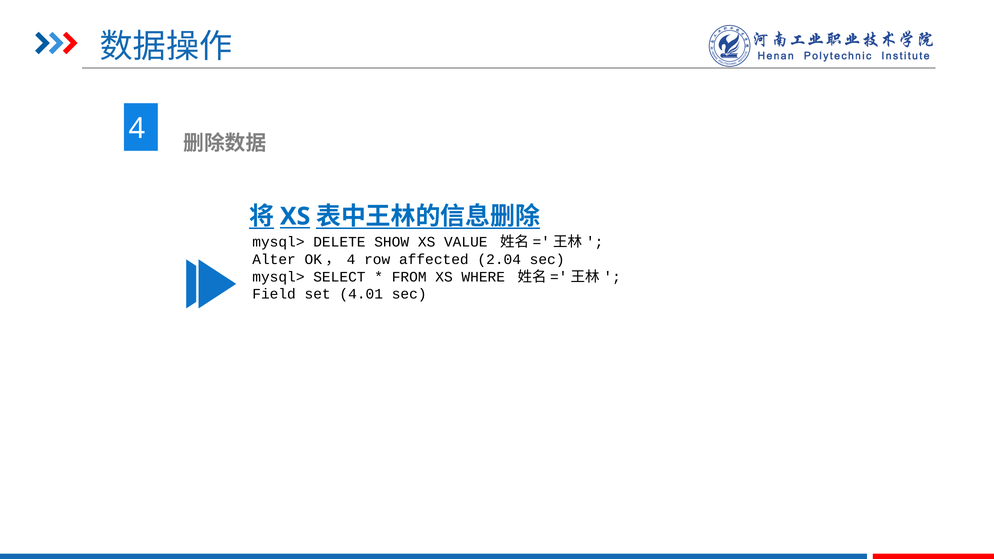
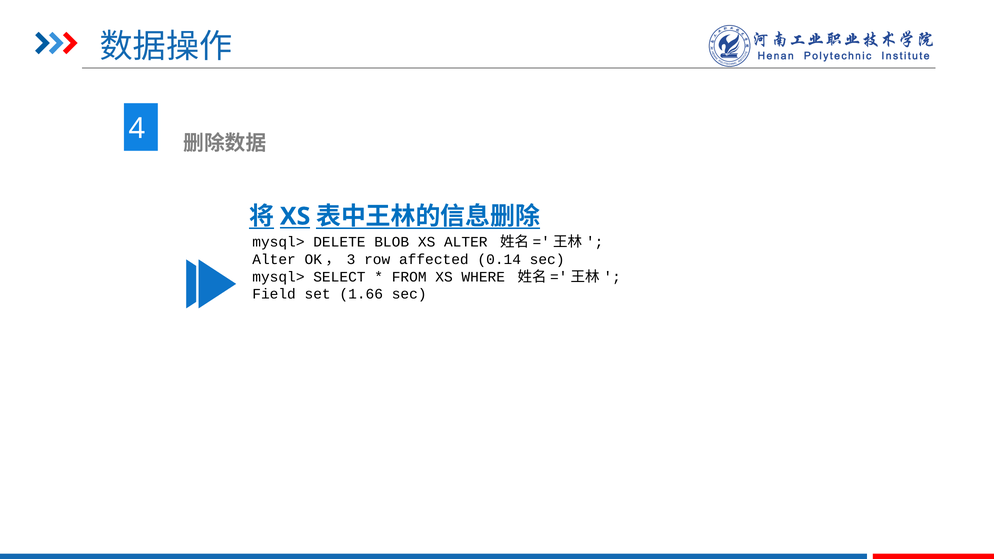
SHOW: SHOW -> BLOB
XS VALUE: VALUE -> ALTER
OK， 4: 4 -> 3
2.04: 2.04 -> 0.14
4.01: 4.01 -> 1.66
